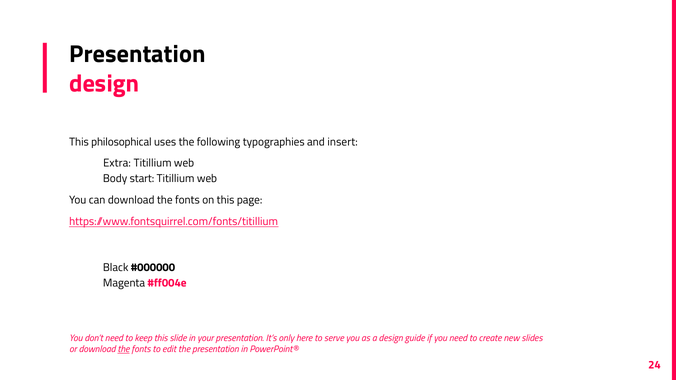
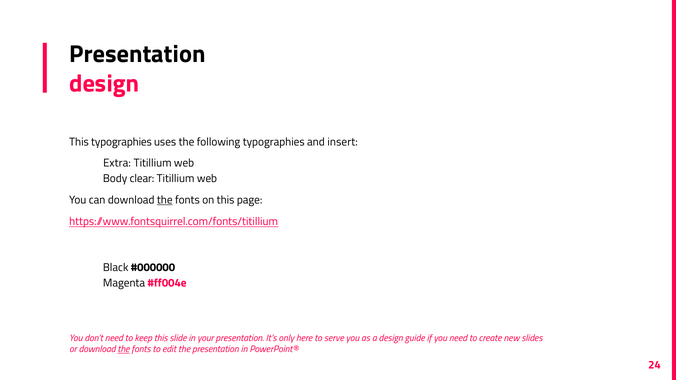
This philosophical: philosophical -> typographies
start: start -> clear
the at (165, 200) underline: none -> present
